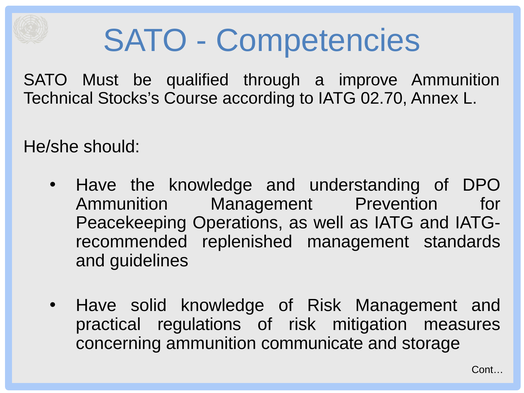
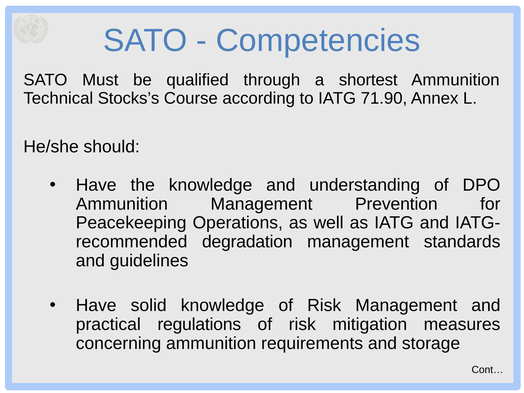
improve: improve -> shortest
02.70: 02.70 -> 71.90
replenished: replenished -> degradation
communicate: communicate -> requirements
